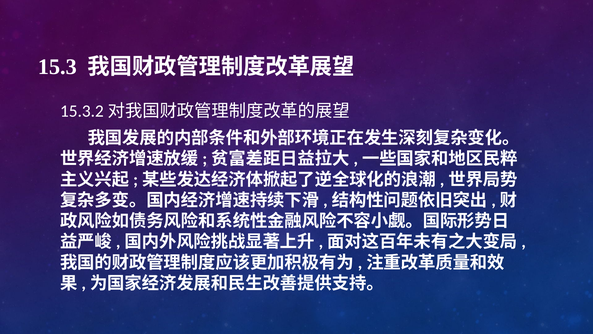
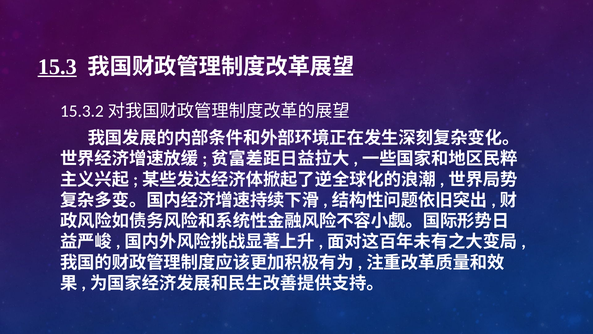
15.3 underline: none -> present
